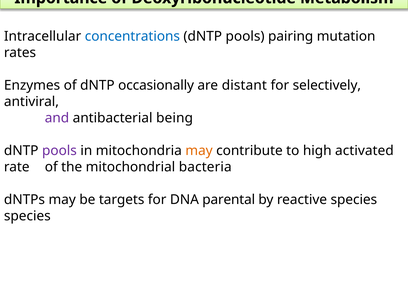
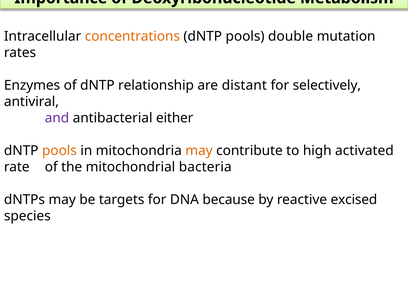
concentrations colour: blue -> orange
pairing: pairing -> double
occasionally: occasionally -> relationship
being: being -> either
pools at (59, 151) colour: purple -> orange
parental: parental -> because
reactive species: species -> excised
